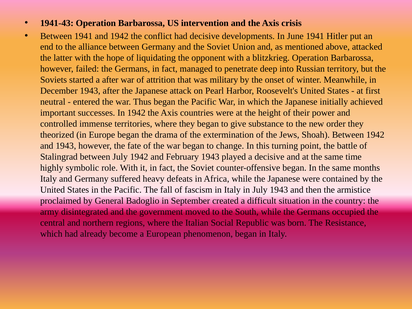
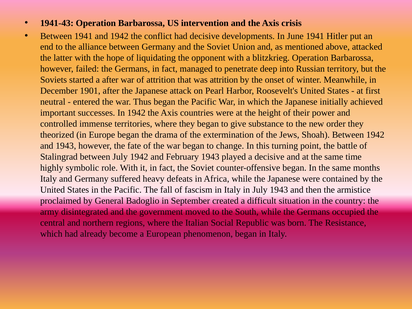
was military: military -> attrition
December 1943: 1943 -> 1901
